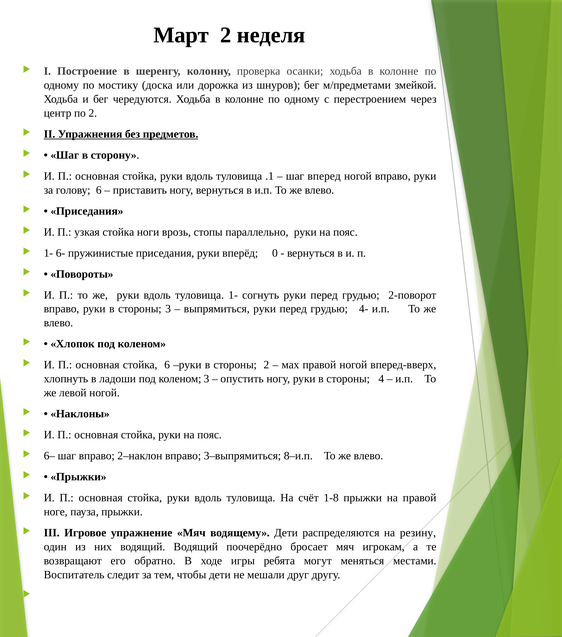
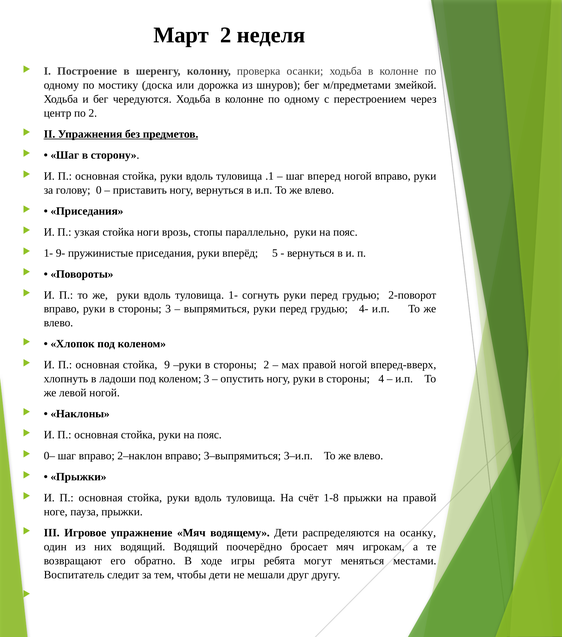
голову 6: 6 -> 0
6-: 6- -> 9-
0: 0 -> 5
стойка 6: 6 -> 9
6–: 6– -> 0–
8–и.п: 8–и.п -> 3–и.п
резину: резину -> осанку
